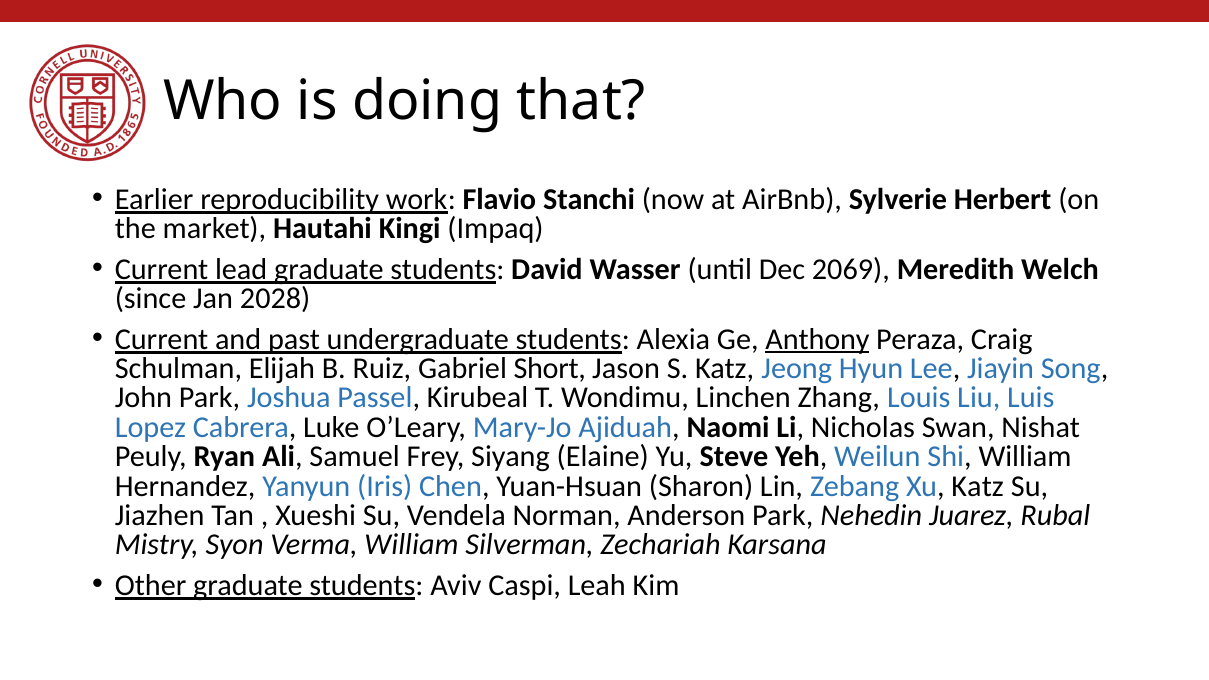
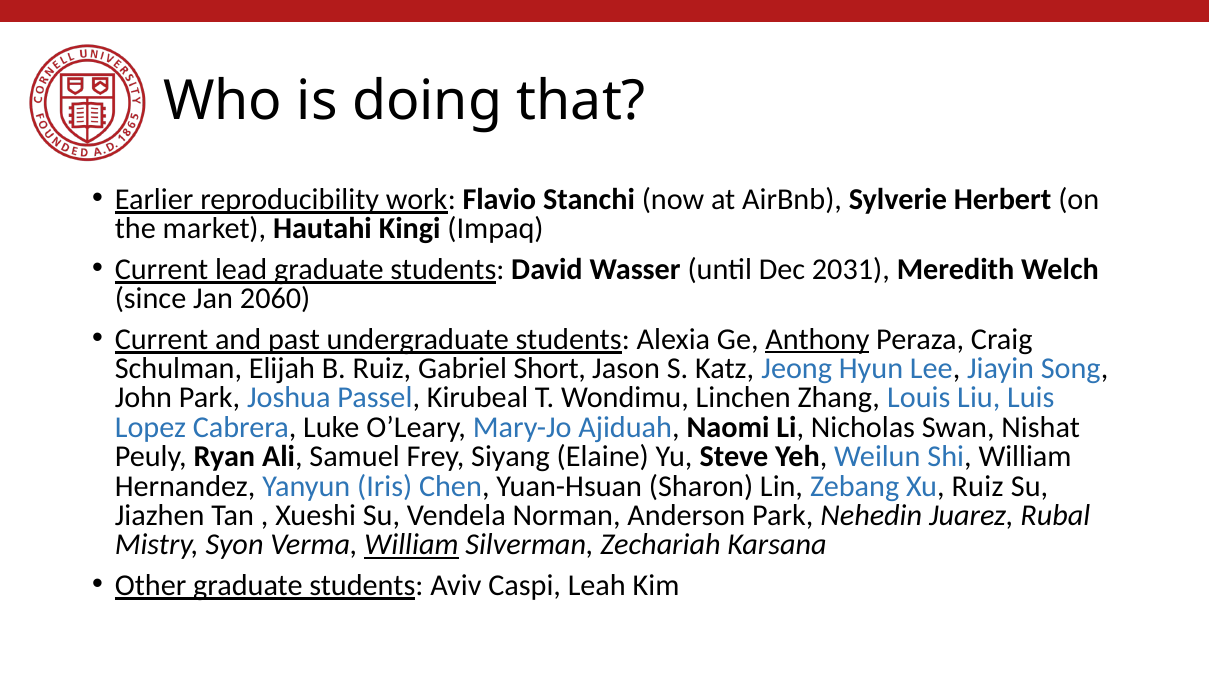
2069: 2069 -> 2031
2028: 2028 -> 2060
Xu Katz: Katz -> Ruiz
William at (411, 545) underline: none -> present
